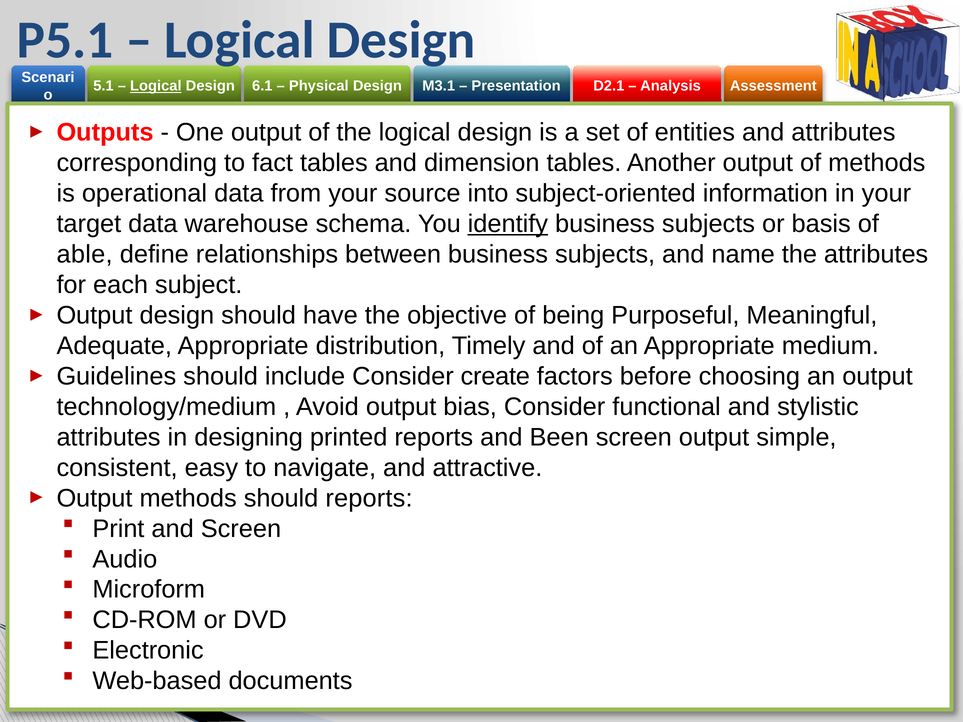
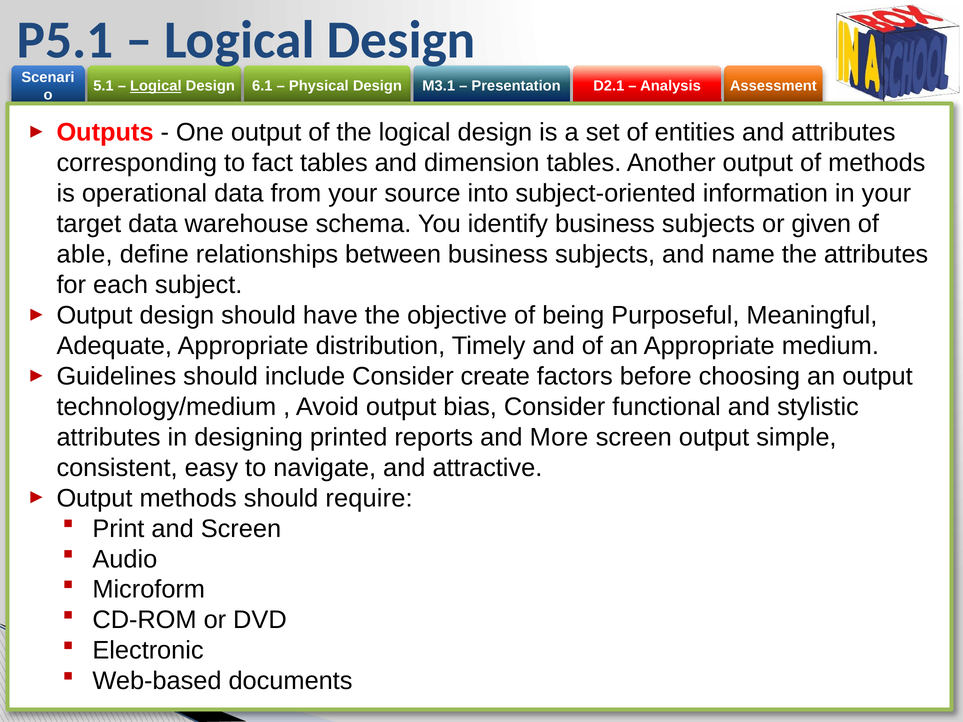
identify underline: present -> none
basis: basis -> given
Been: Been -> More
should reports: reports -> require
